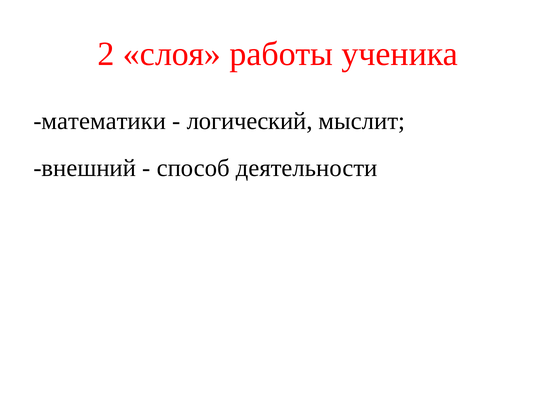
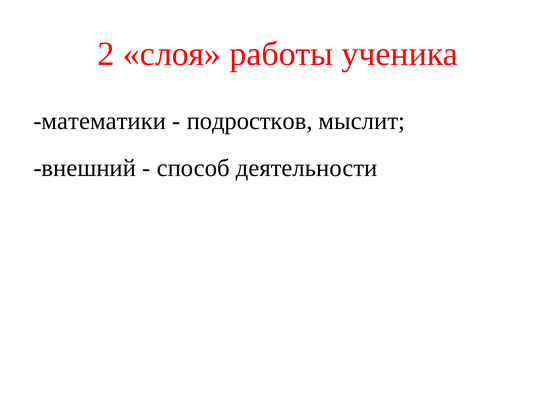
логический: логический -> подростков
